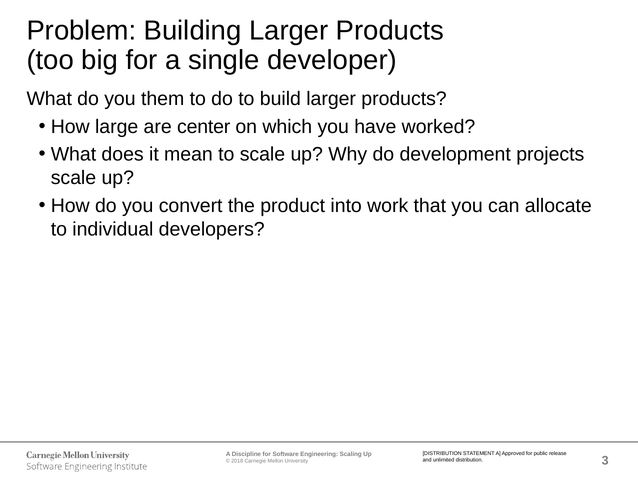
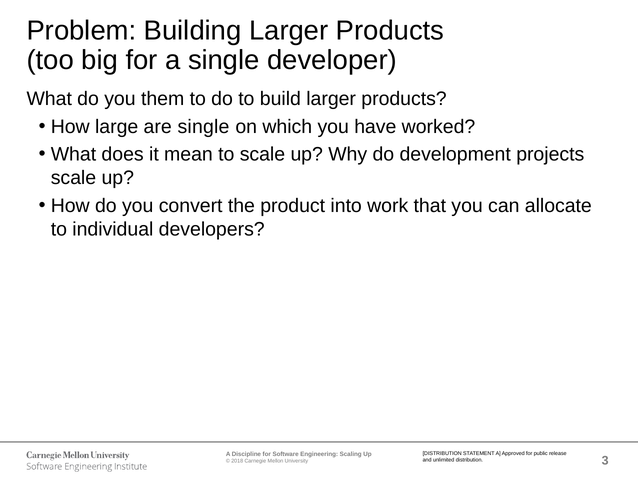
are center: center -> single
